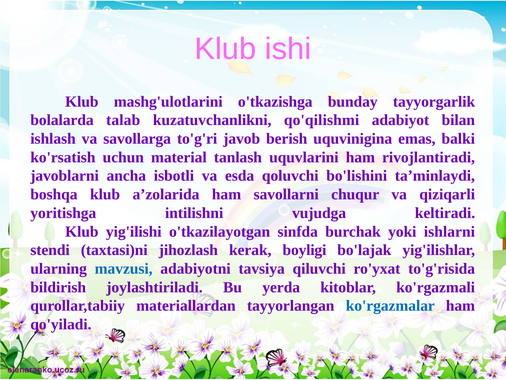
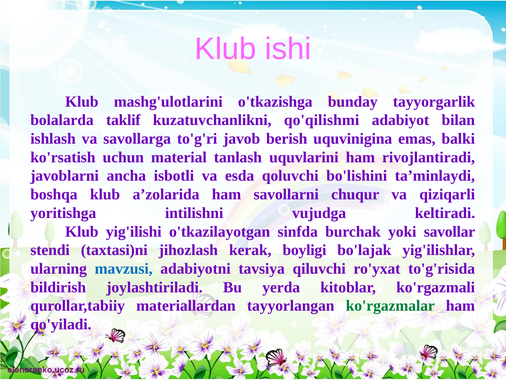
talab: talab -> taklif
ishlarni: ishlarni -> savollar
ko'rgazmalar colour: blue -> green
